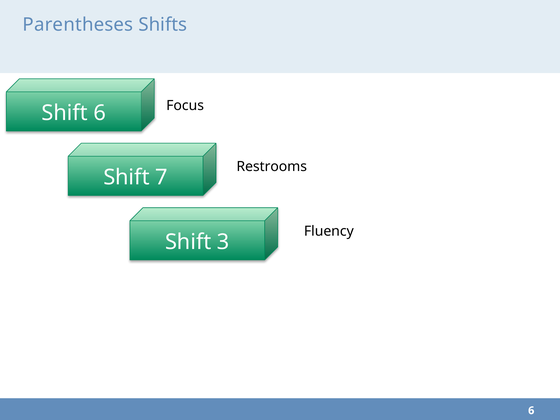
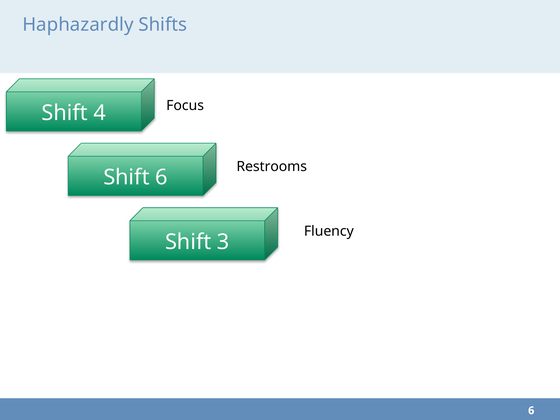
Parentheses: Parentheses -> Haphazardly
Shift 6: 6 -> 4
Shift 7: 7 -> 6
